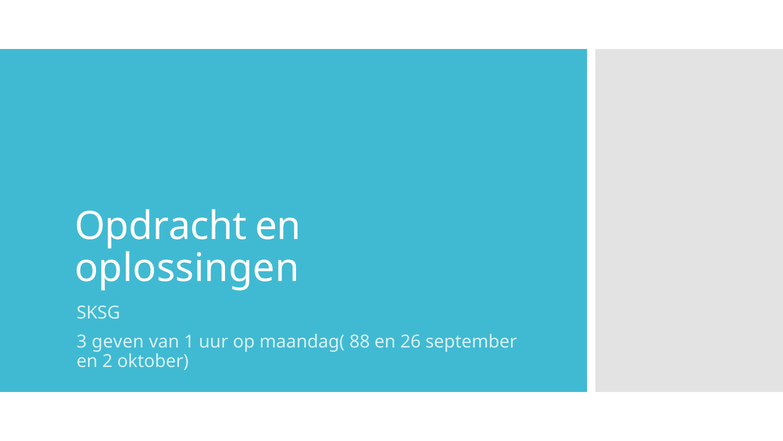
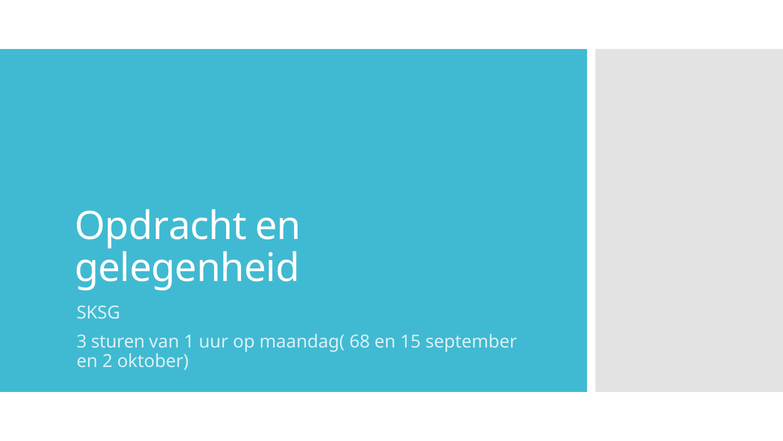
oplossingen: oplossingen -> gelegenheid
geven: geven -> sturen
88: 88 -> 68
26: 26 -> 15
